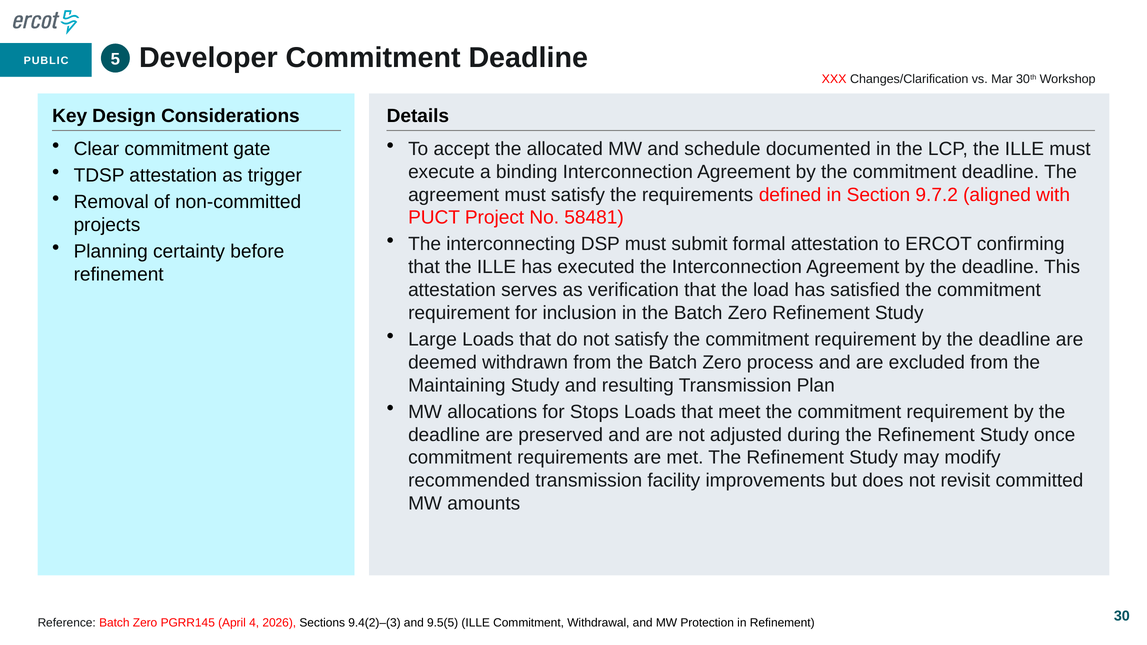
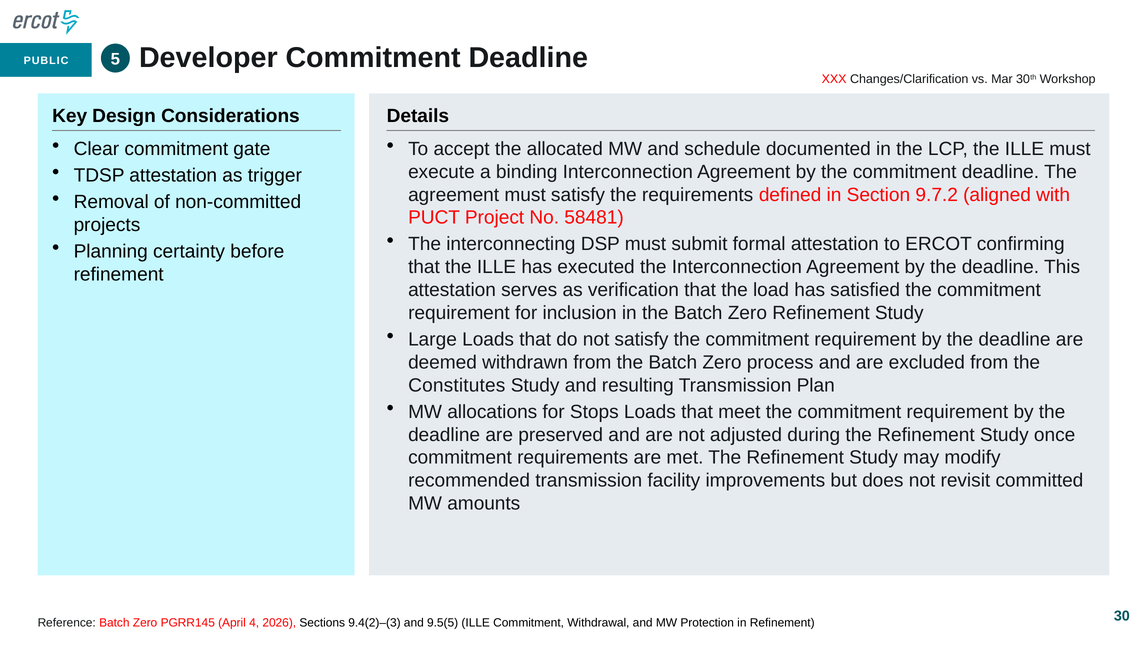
Maintaining: Maintaining -> Constitutes
